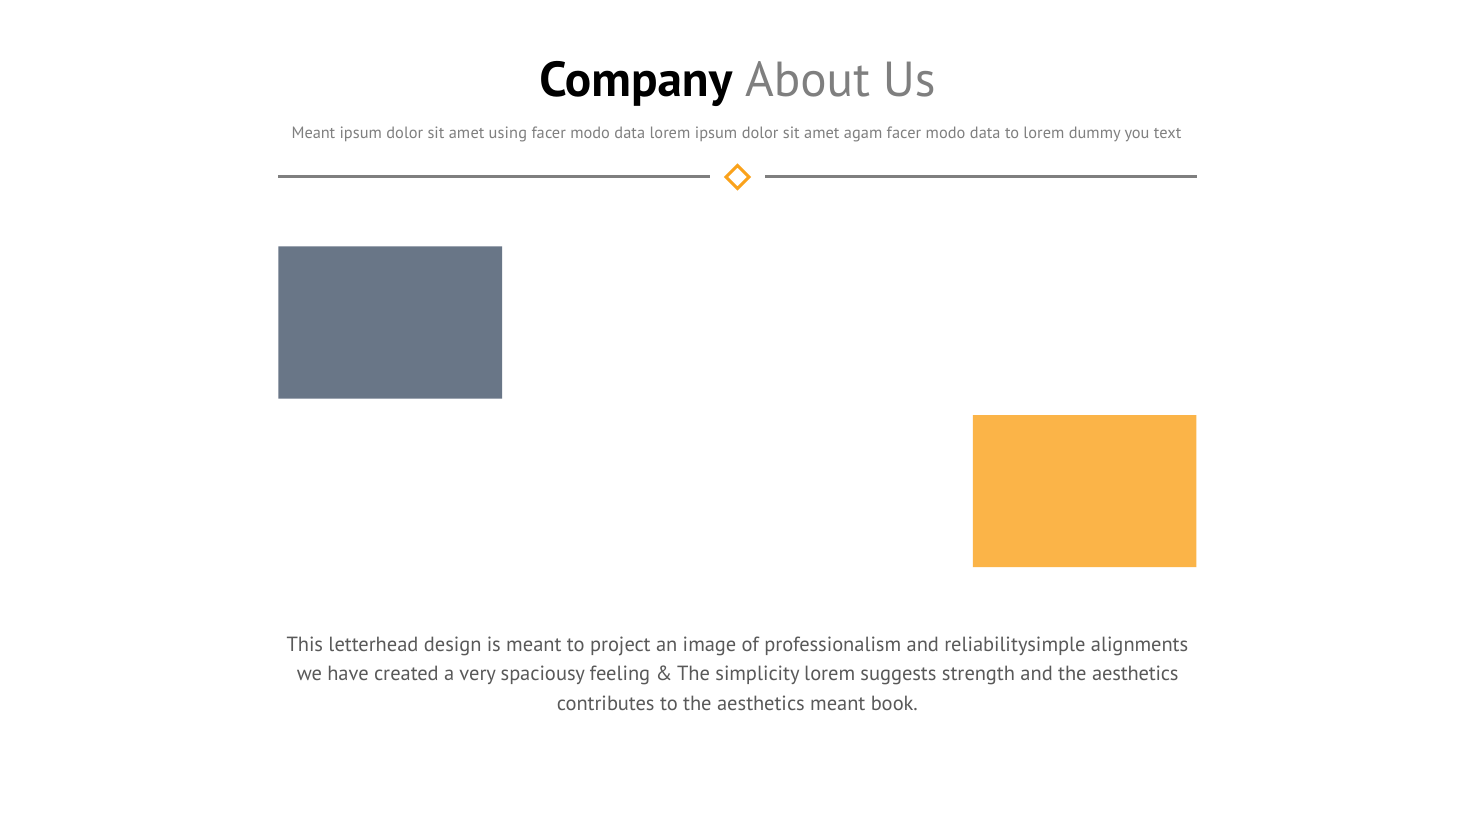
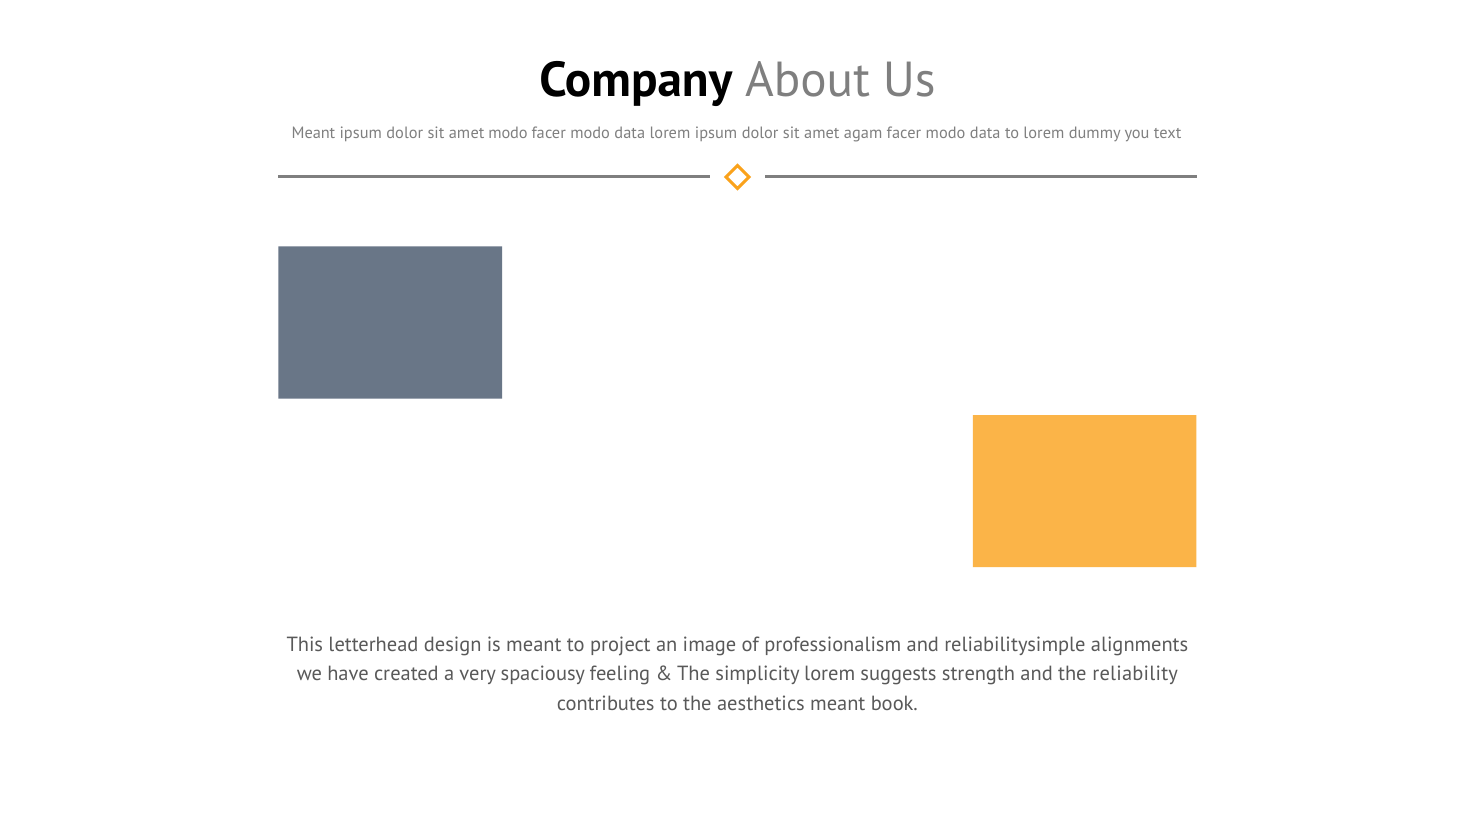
amet using: using -> modo
and the aesthetics: aesthetics -> reliability
